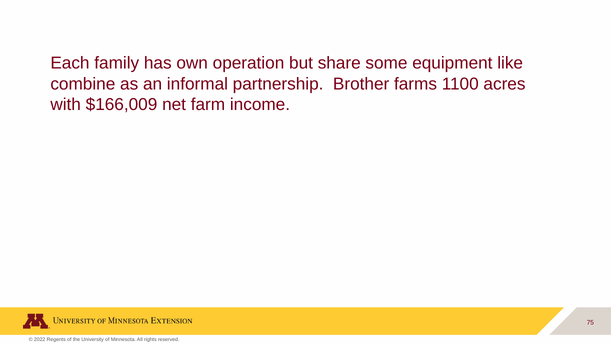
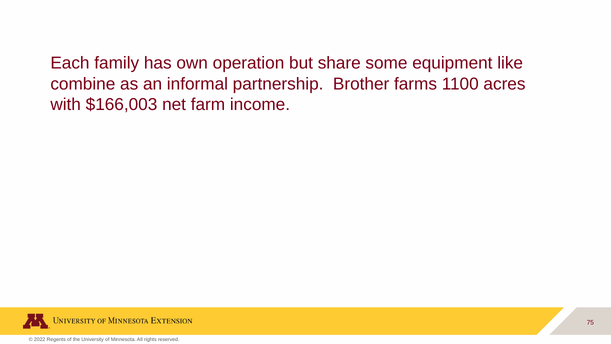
$166,009: $166,009 -> $166,003
